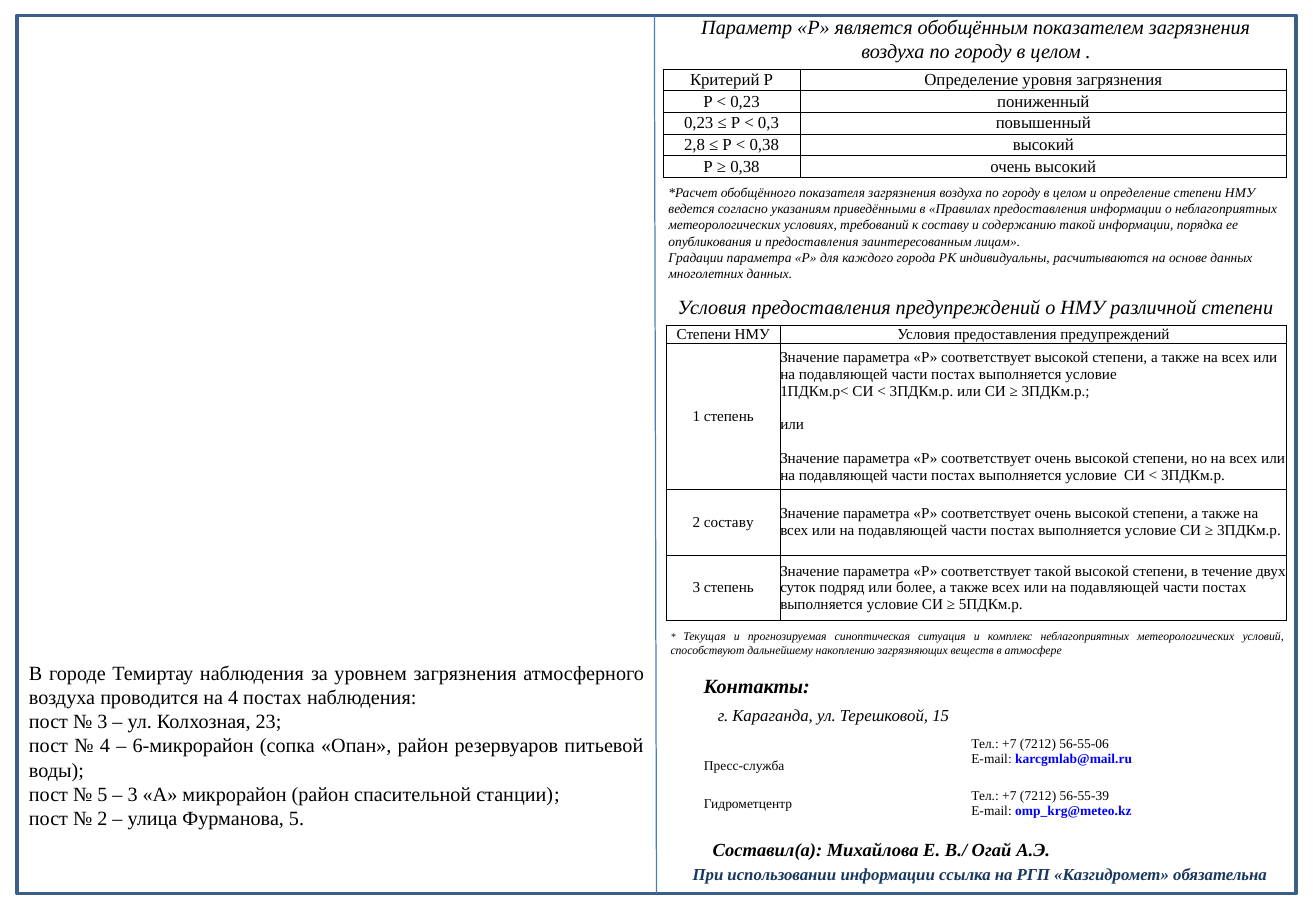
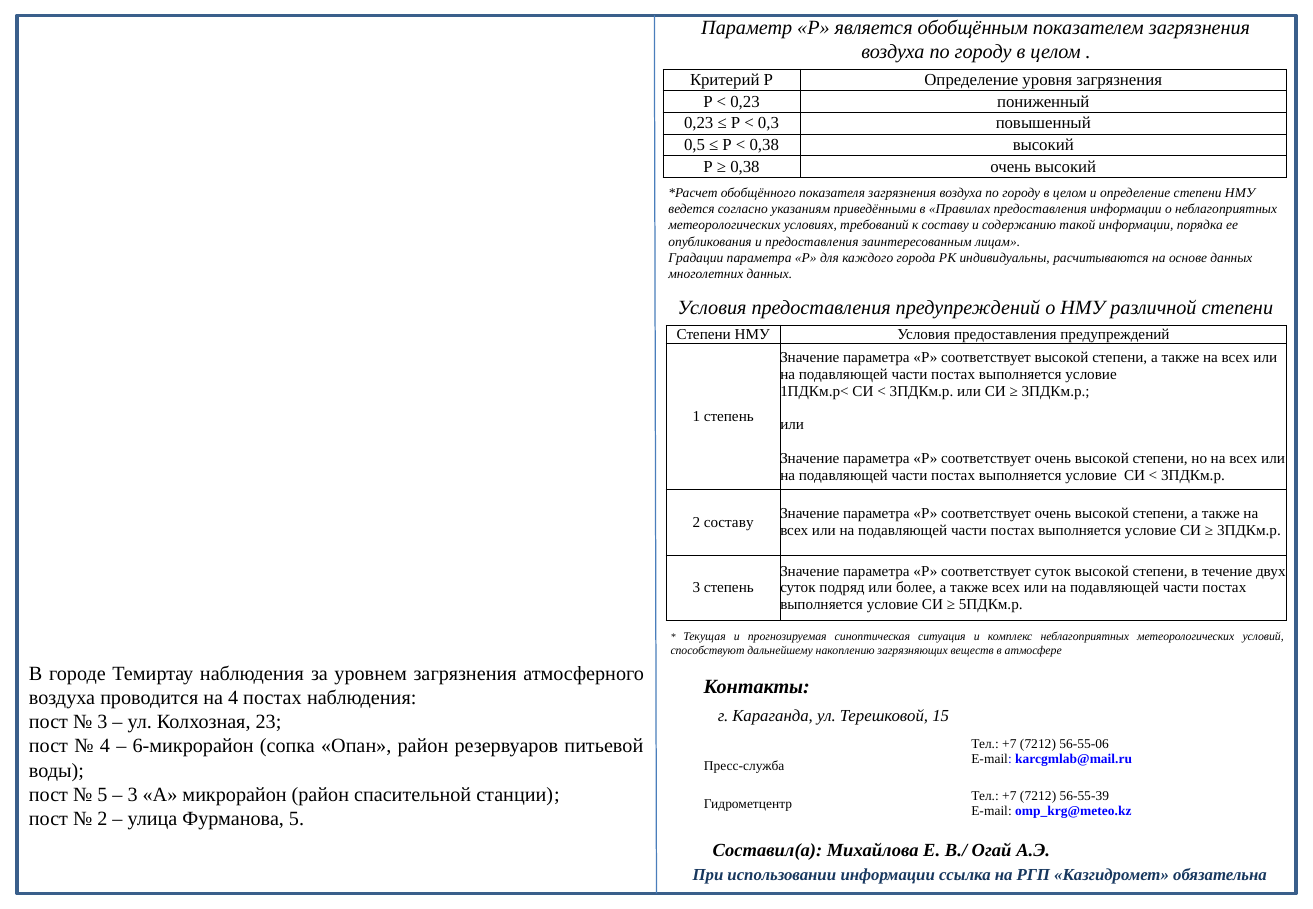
2,8: 2,8 -> 0,5
соответствует такой: такой -> суток
